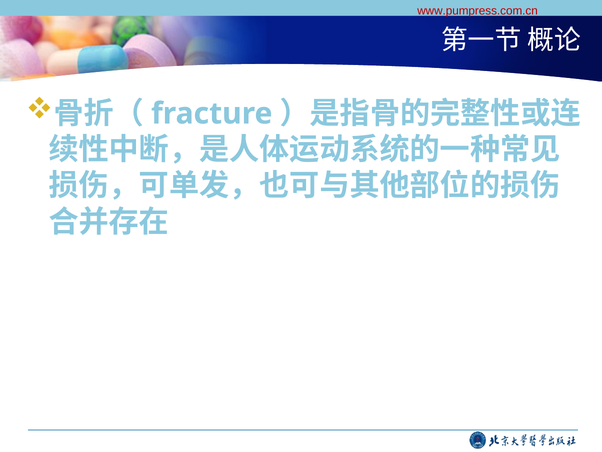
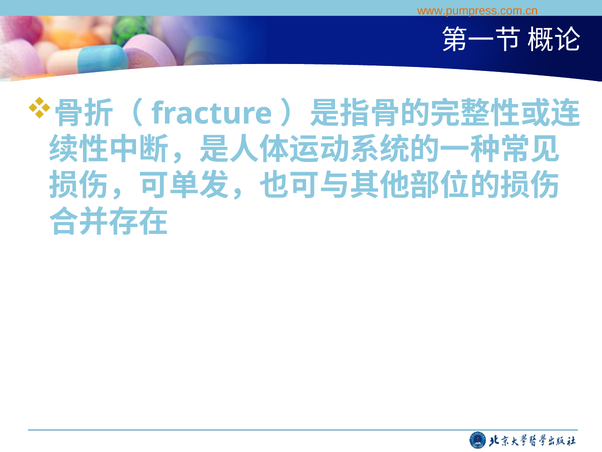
www.pumpress.com.cn colour: red -> orange
